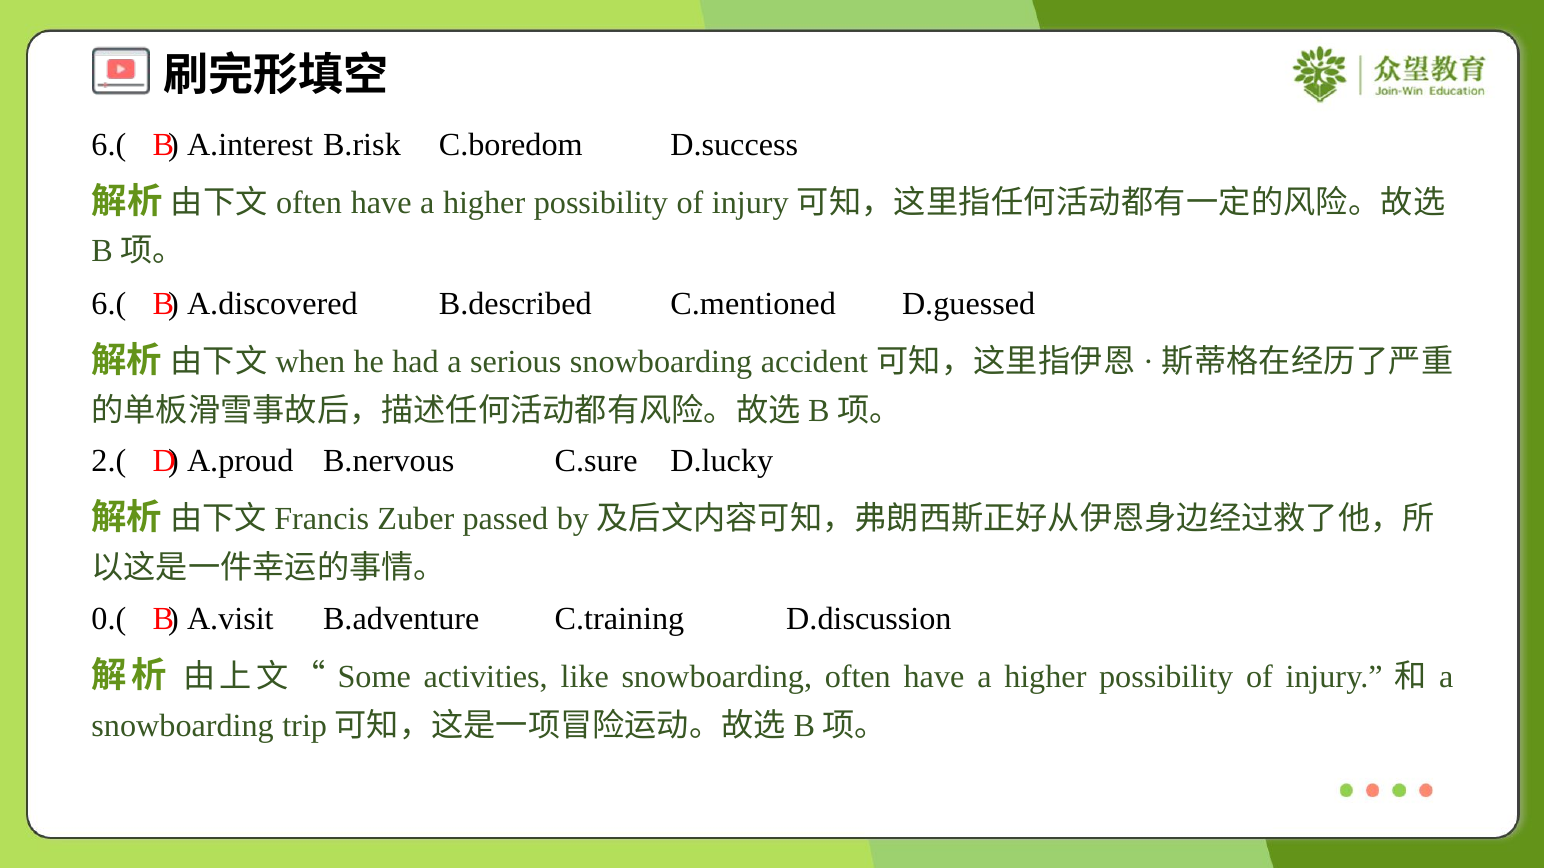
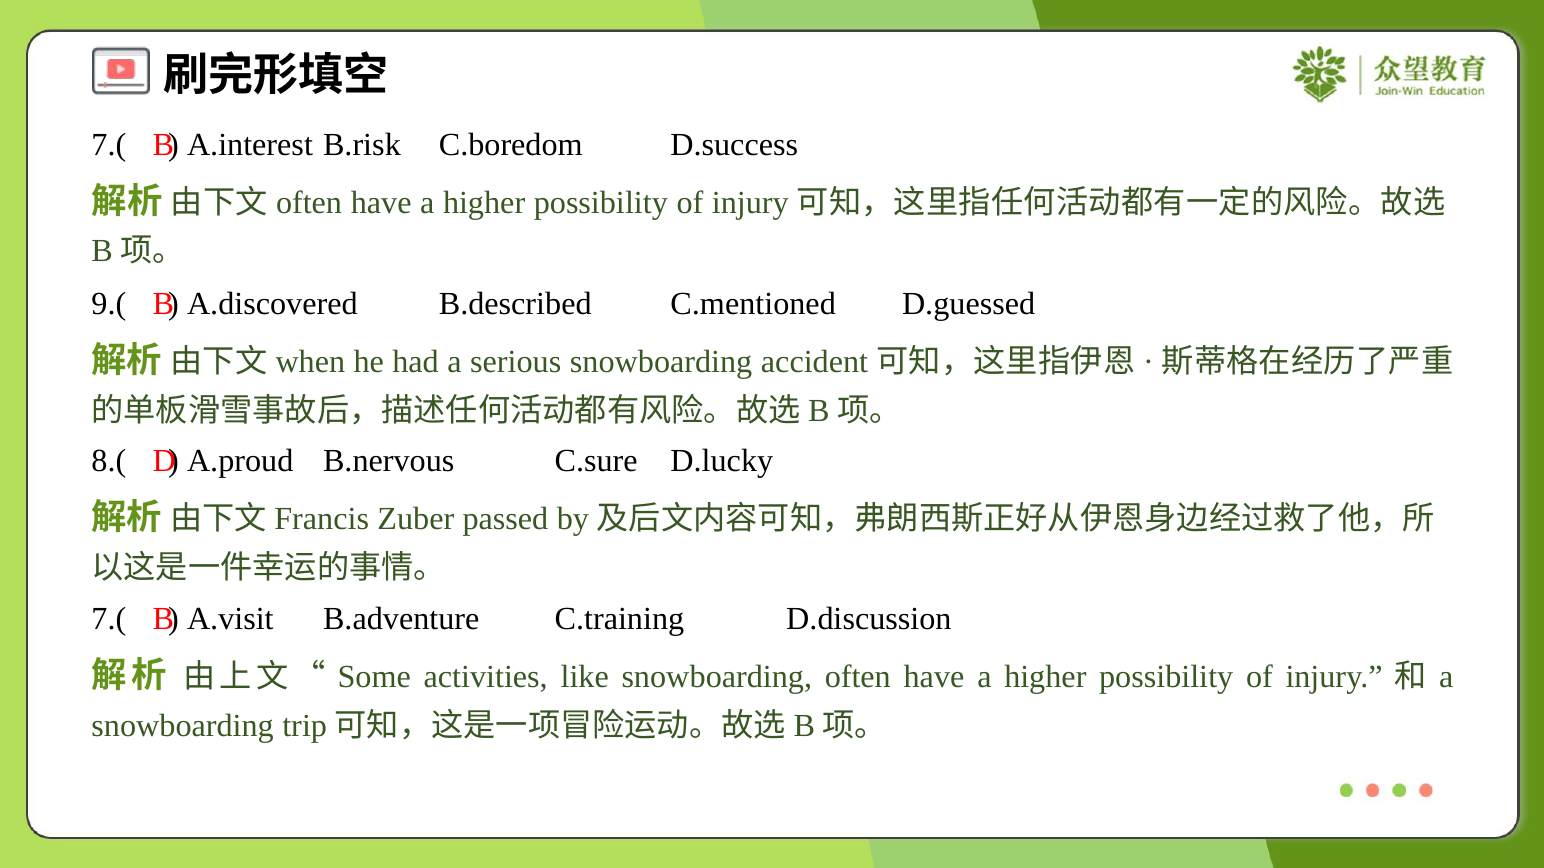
6.( at (109, 145): 6.( -> 7.(
6.( at (109, 304): 6.( -> 9.(
2.(: 2.( -> 8.(
0.( at (109, 619): 0.( -> 7.(
